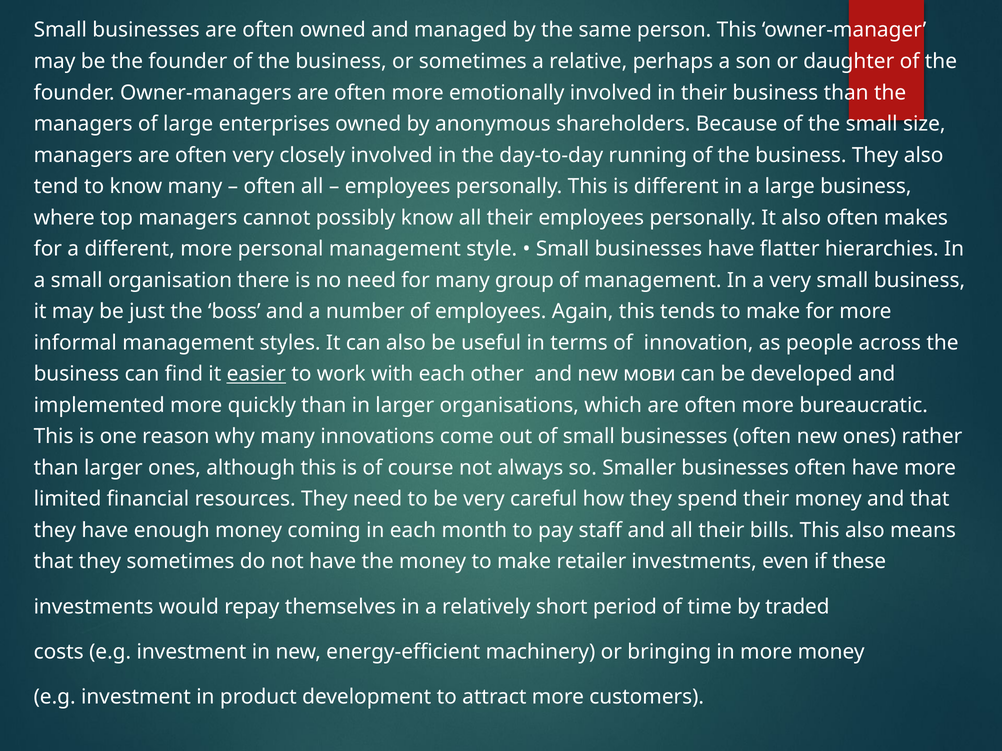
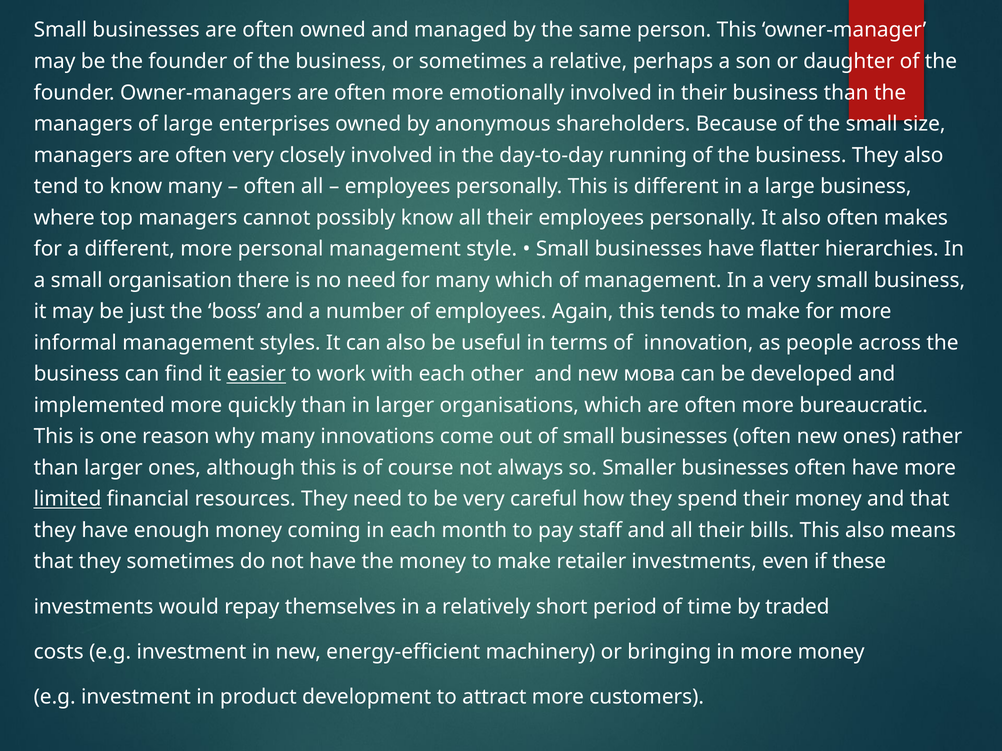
many group: group -> which
мови: мови -> мова
limited underline: none -> present
